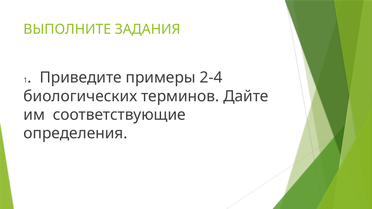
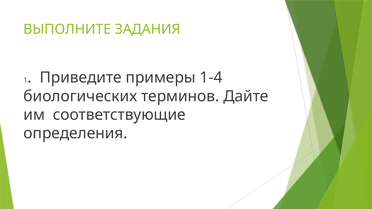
2-4: 2-4 -> 1-4
